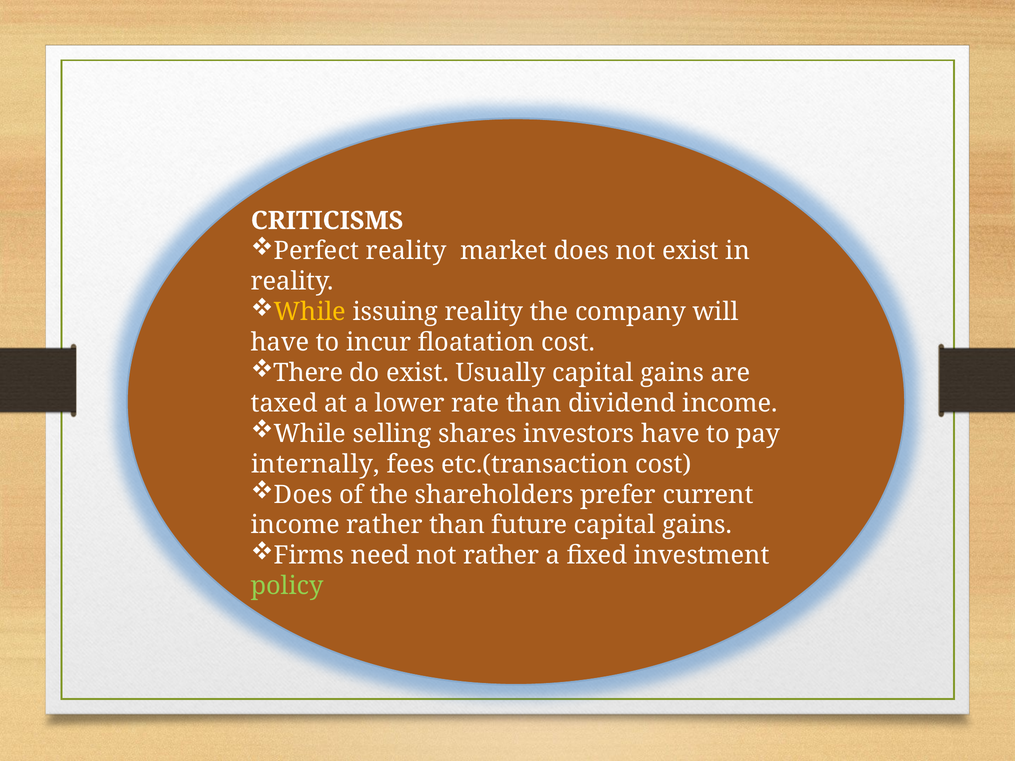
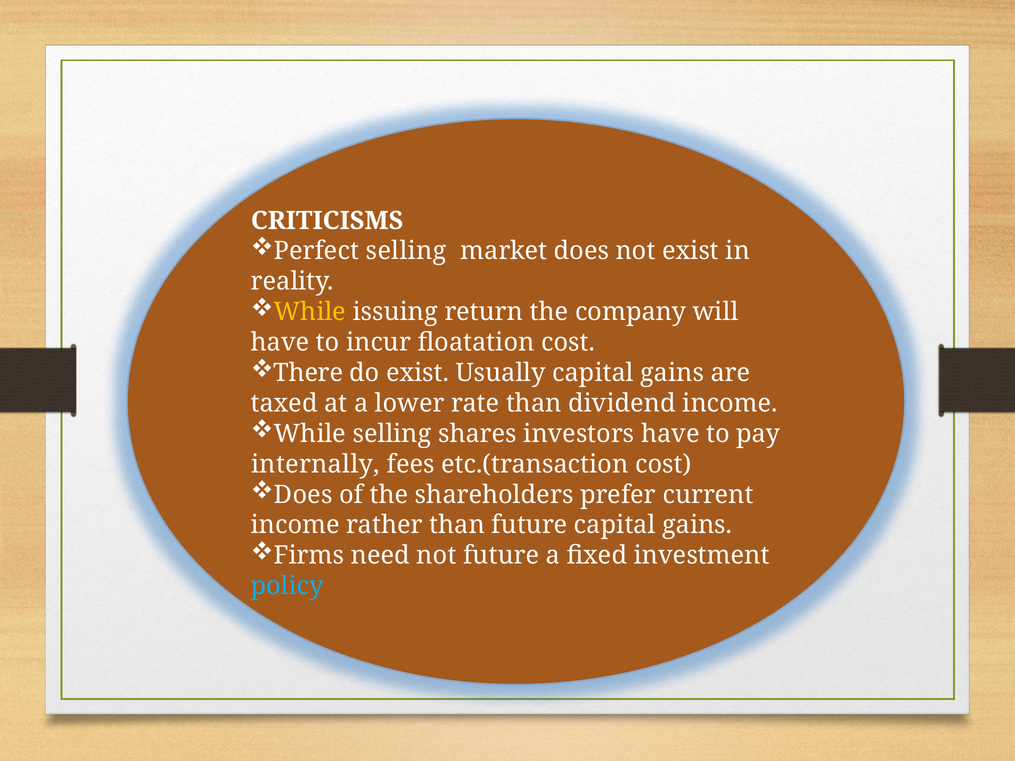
Perfect reality: reality -> selling
issuing reality: reality -> return
not rather: rather -> future
policy colour: light green -> light blue
